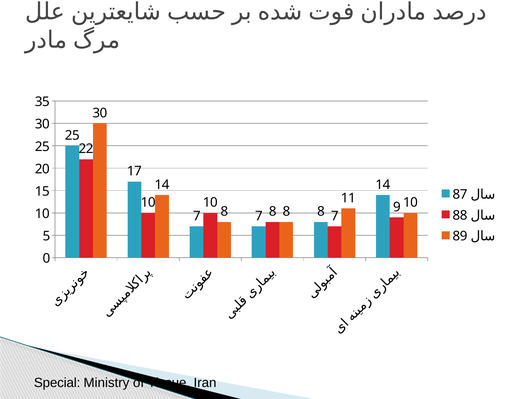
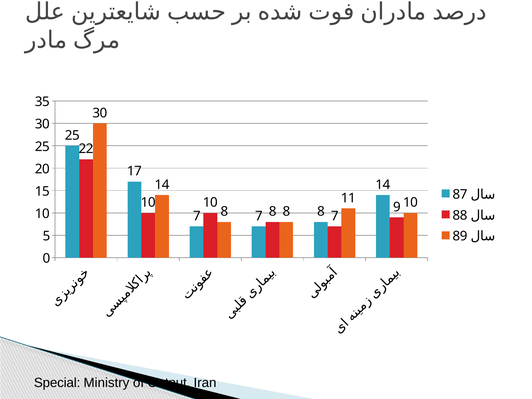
Tissue: Tissue -> Output
